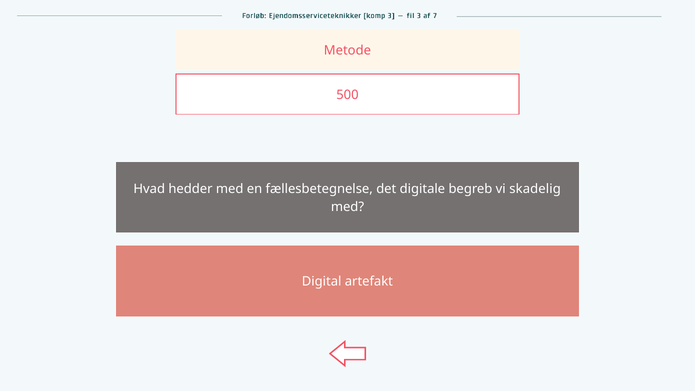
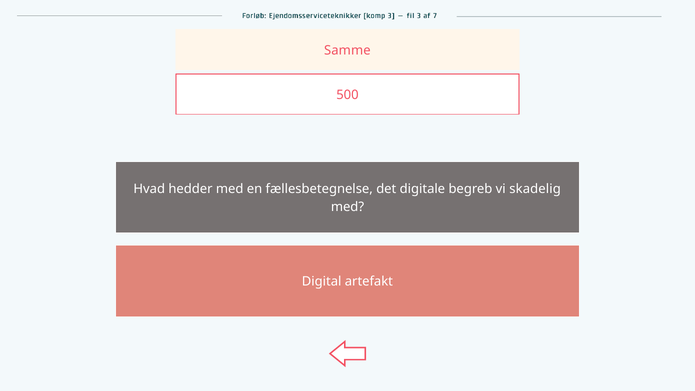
Metode: Metode -> Samme
